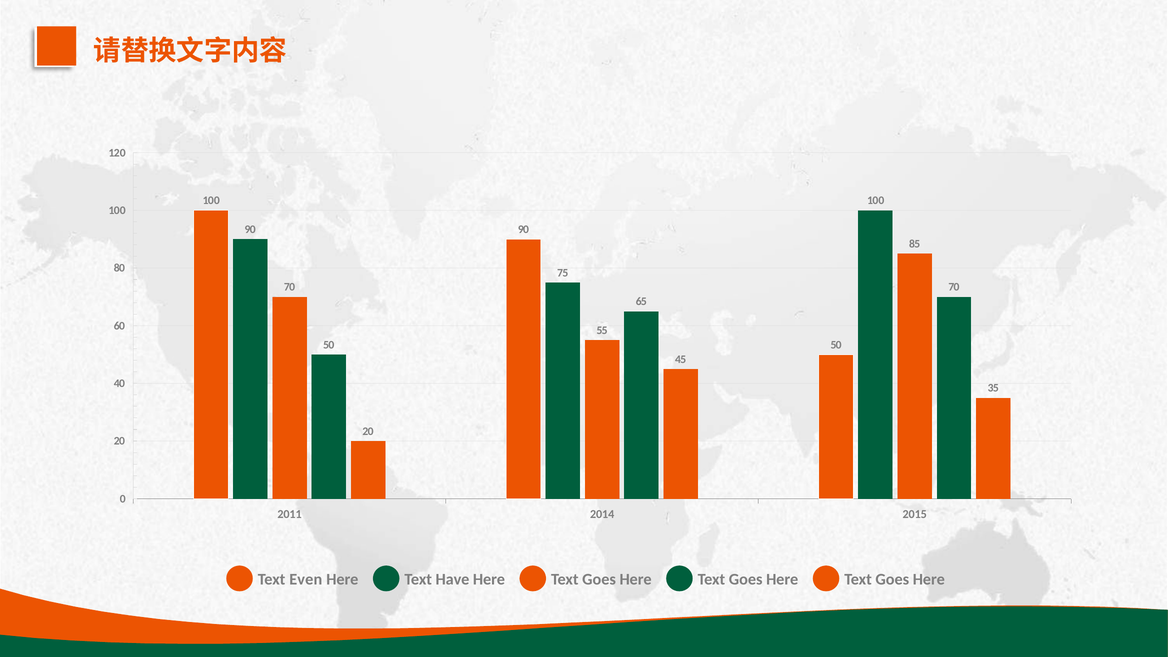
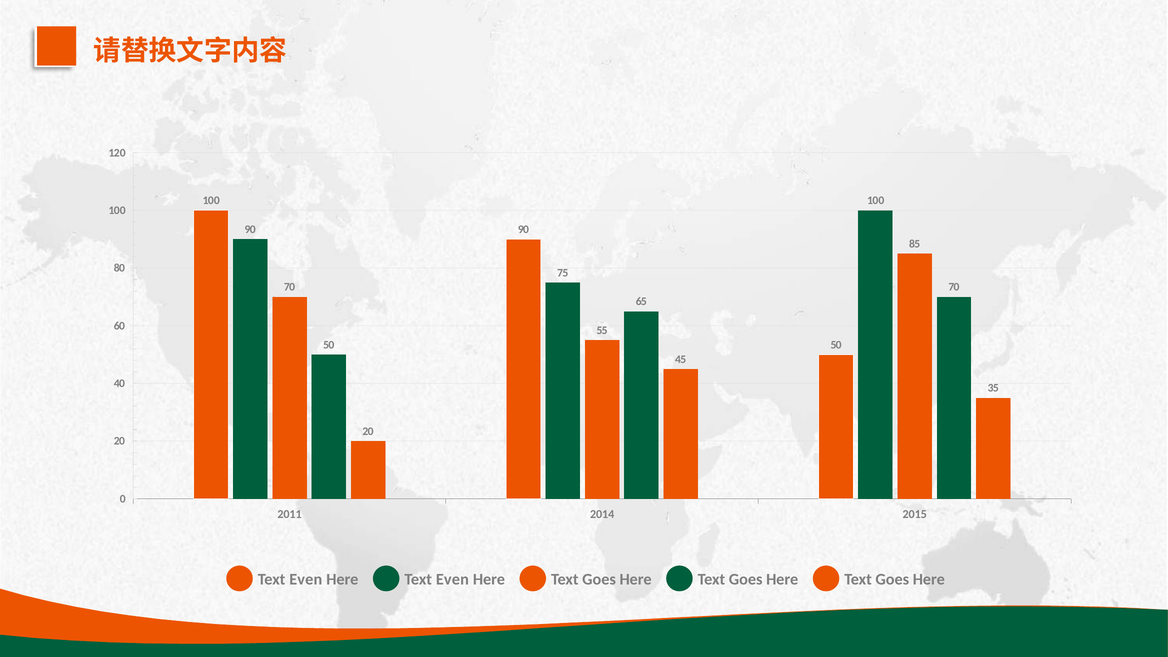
Here Text Have: Have -> Even
